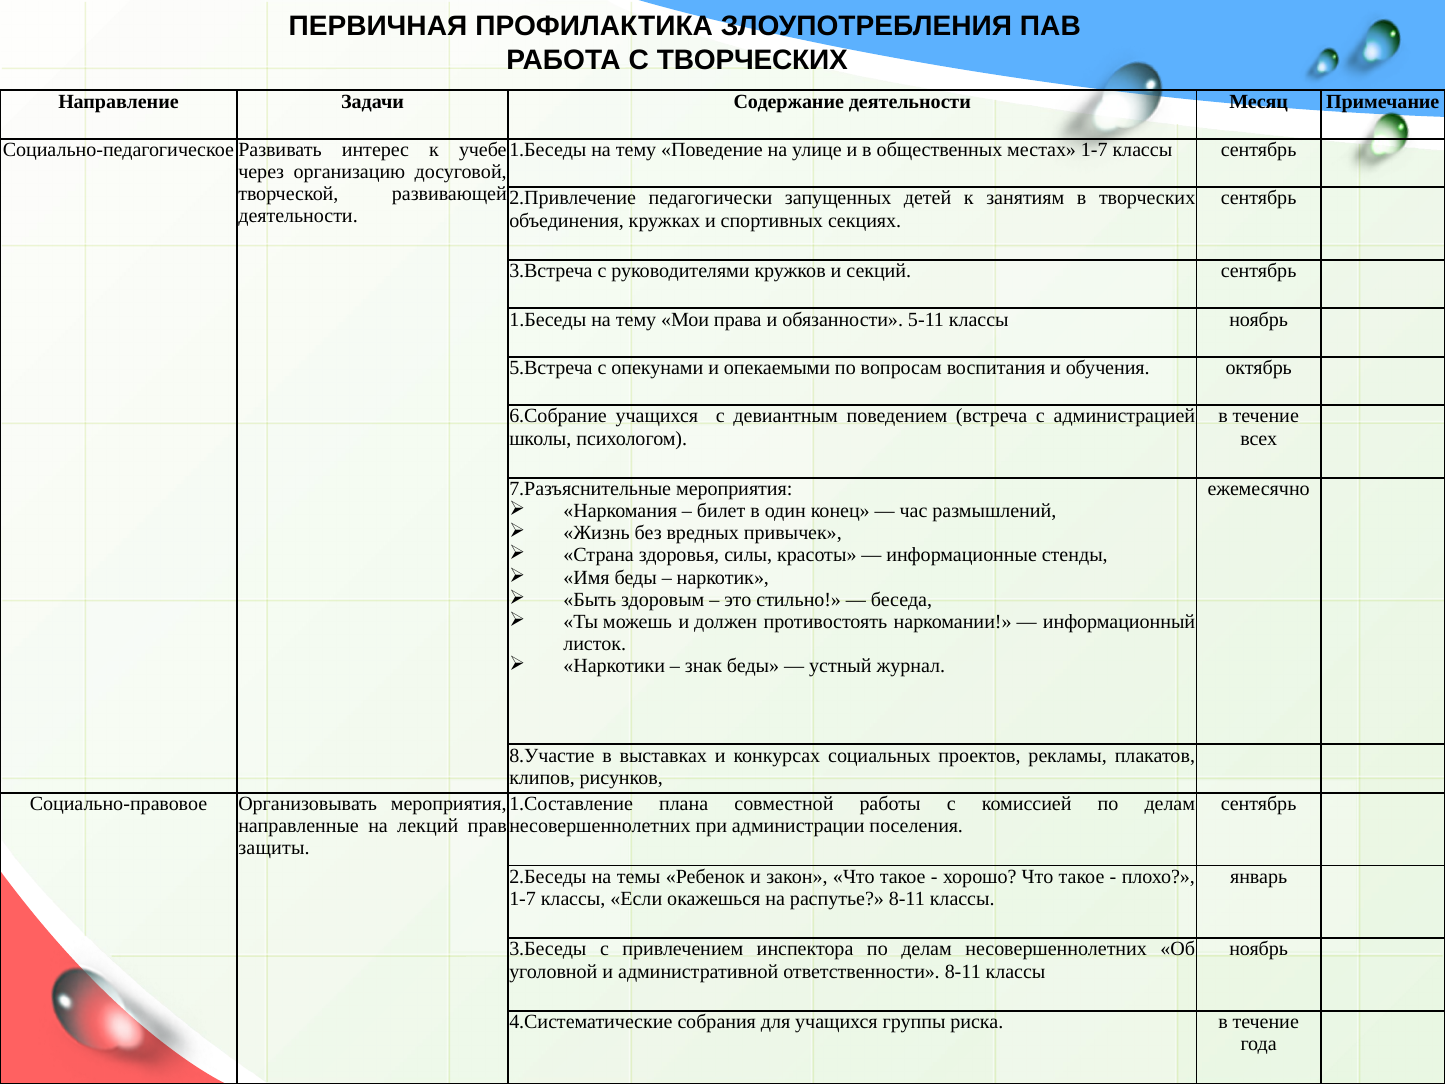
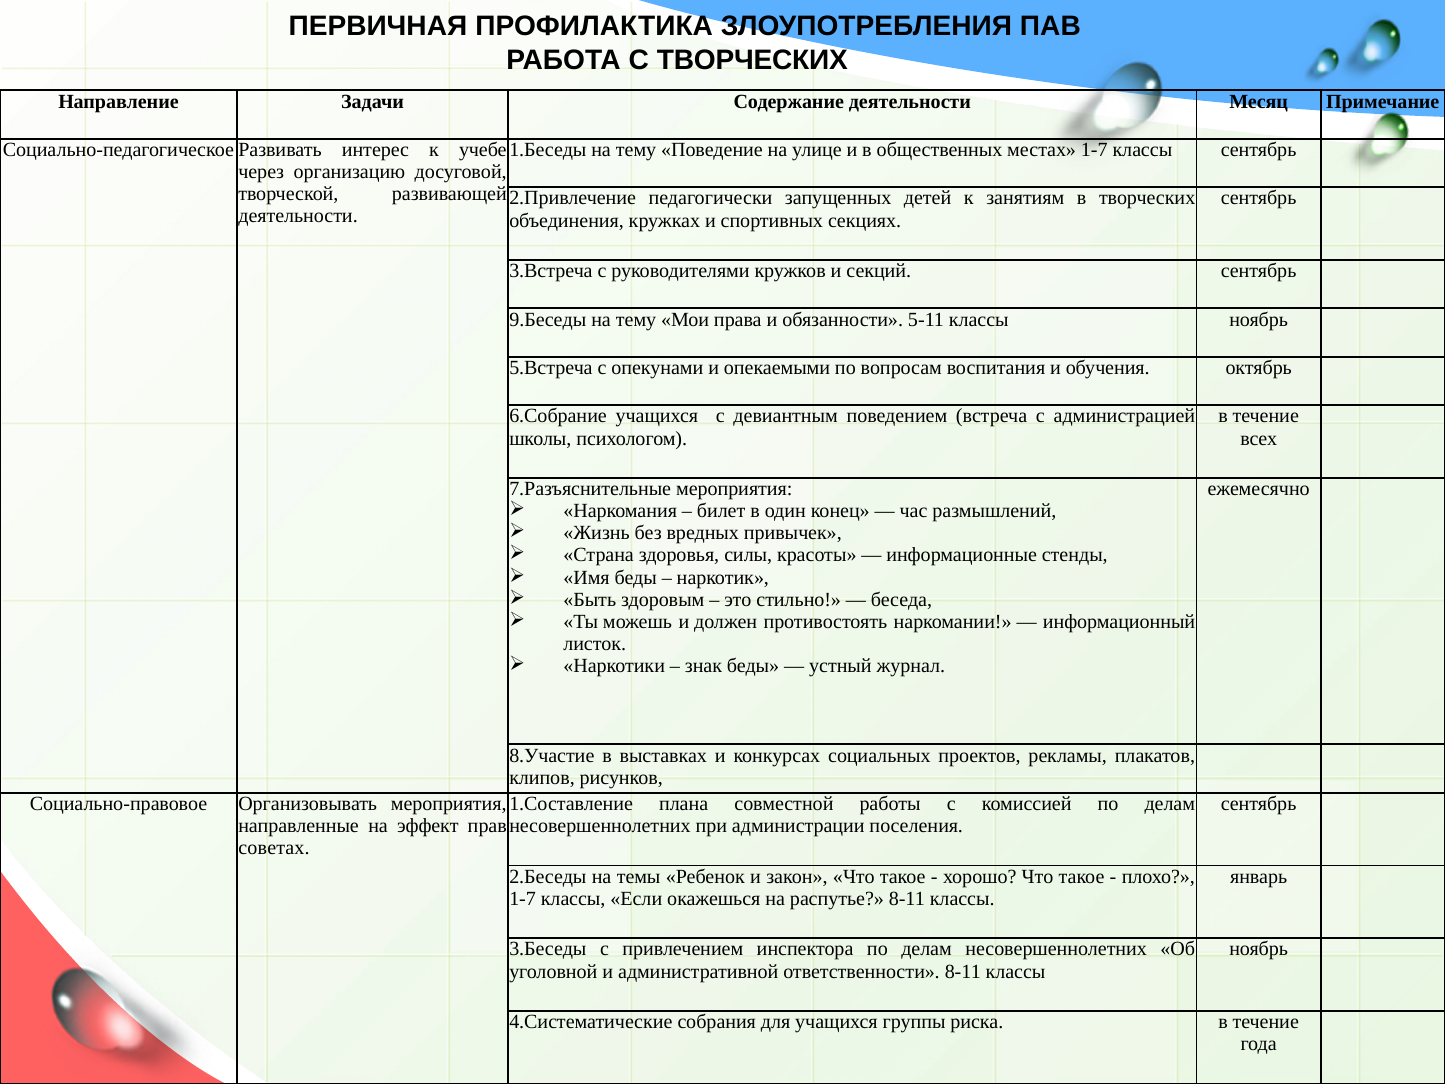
1.Беседы at (548, 319): 1.Беседы -> 9.Беседы
лекций: лекций -> эффект
защиты: защиты -> советах
